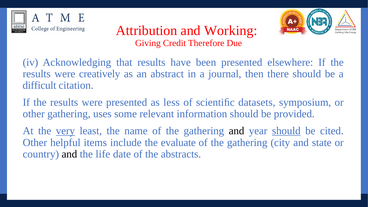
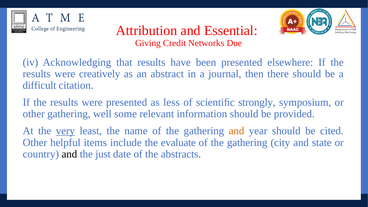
Working: Working -> Essential
Therefore: Therefore -> Networks
datasets: datasets -> strongly
uses: uses -> well
and at (237, 131) colour: black -> orange
should at (286, 131) underline: present -> none
life: life -> just
